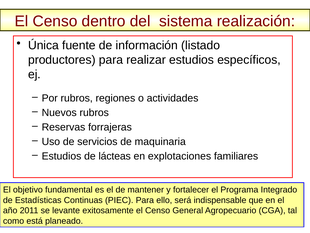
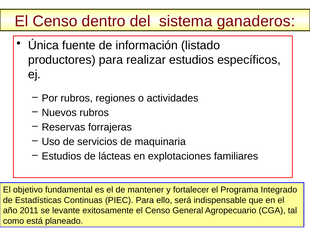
realización: realización -> ganaderos
